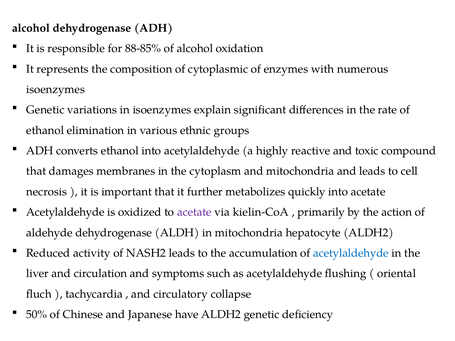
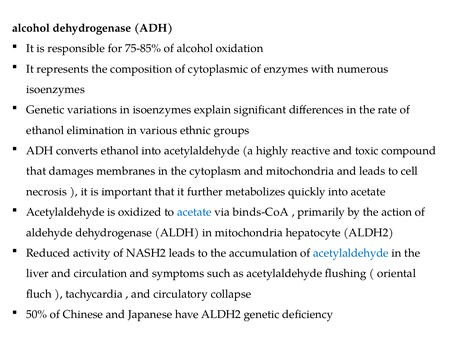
88-85%: 88-85% -> 75-85%
acetate at (194, 212) colour: purple -> blue
kielin-CoA: kielin-CoA -> binds-CoA
